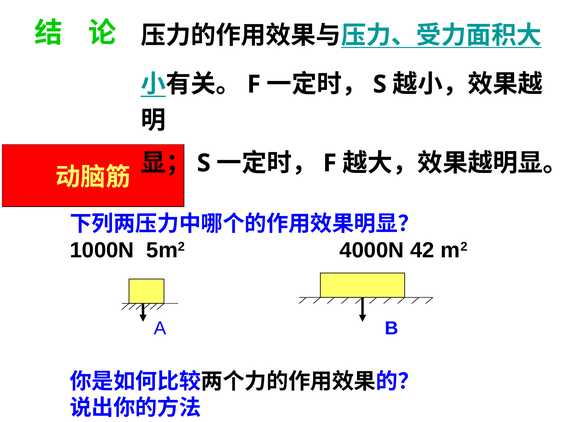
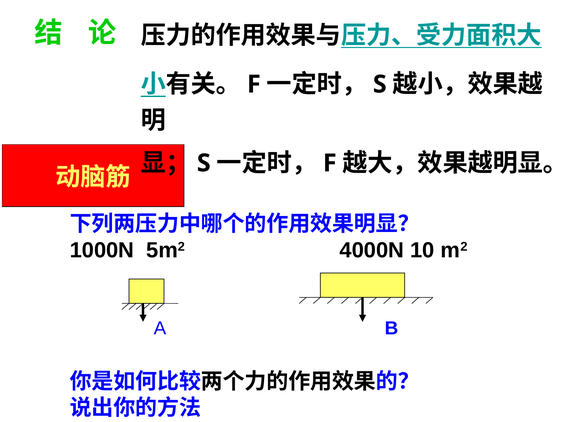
42: 42 -> 10
